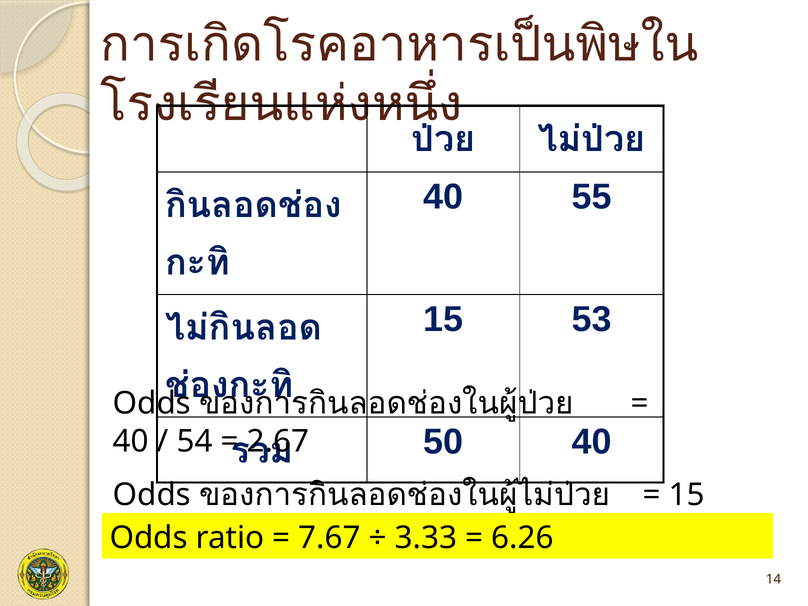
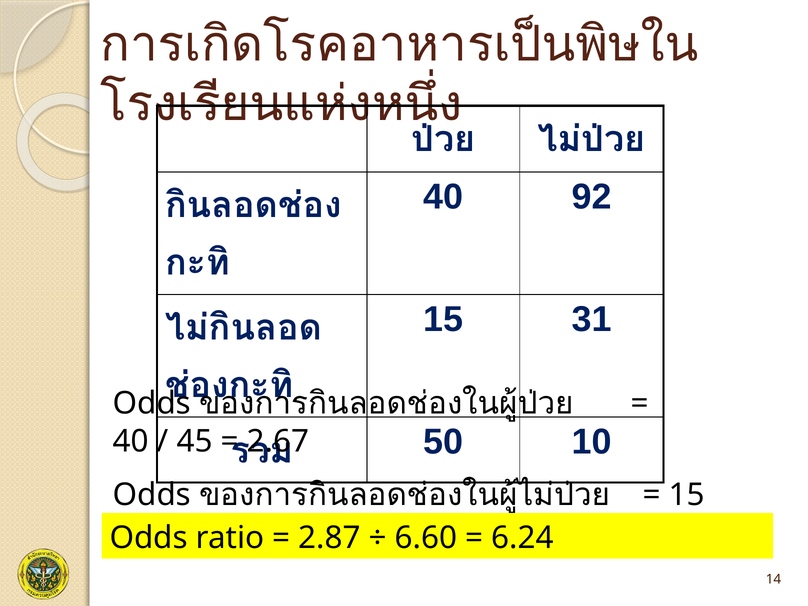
55: 55 -> 92
53: 53 -> 31
54: 54 -> 45
50 40: 40 -> 10
7.67: 7.67 -> 2.87
3.33: 3.33 -> 6.60
6.26: 6.26 -> 6.24
